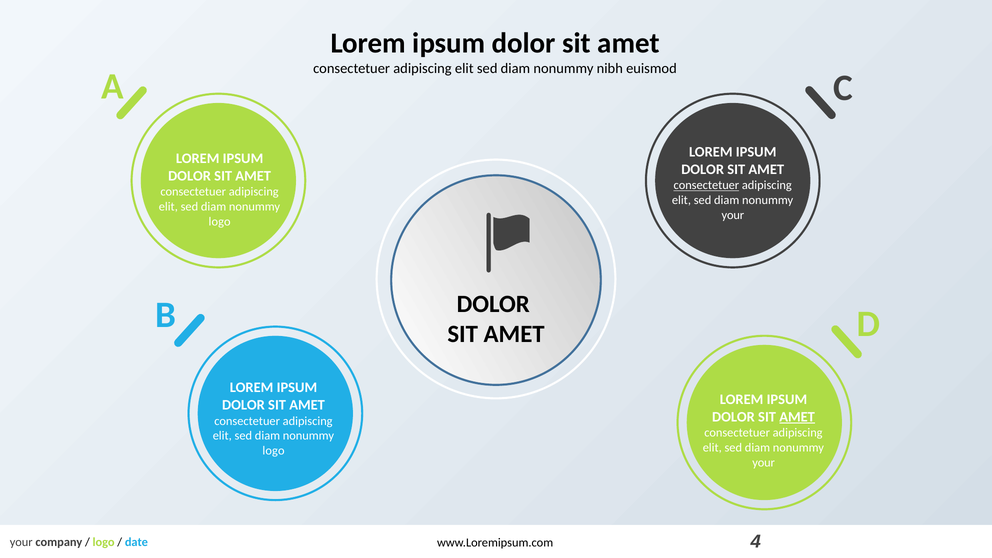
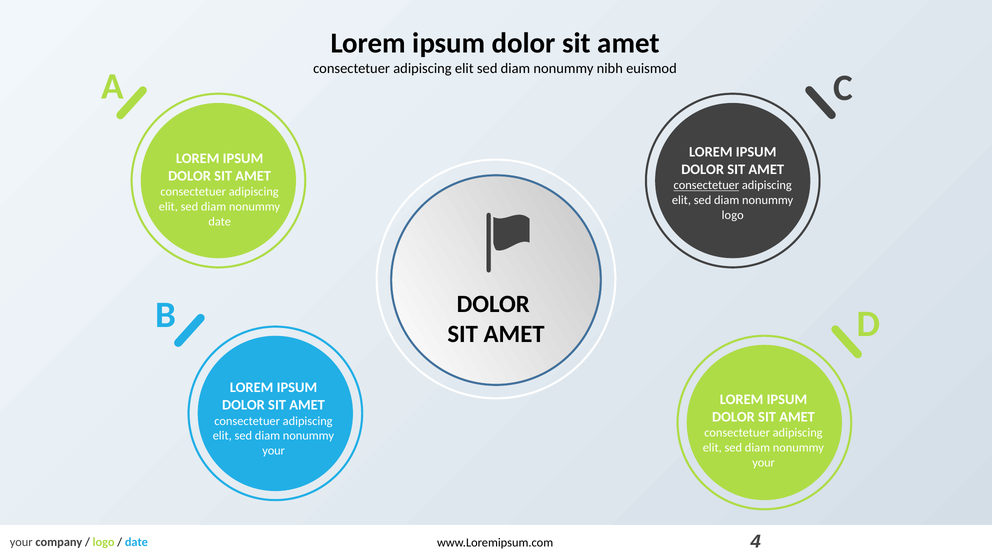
your at (733, 215): your -> logo
logo at (220, 221): logo -> date
AMET at (797, 417) underline: present -> none
logo at (273, 451): logo -> your
